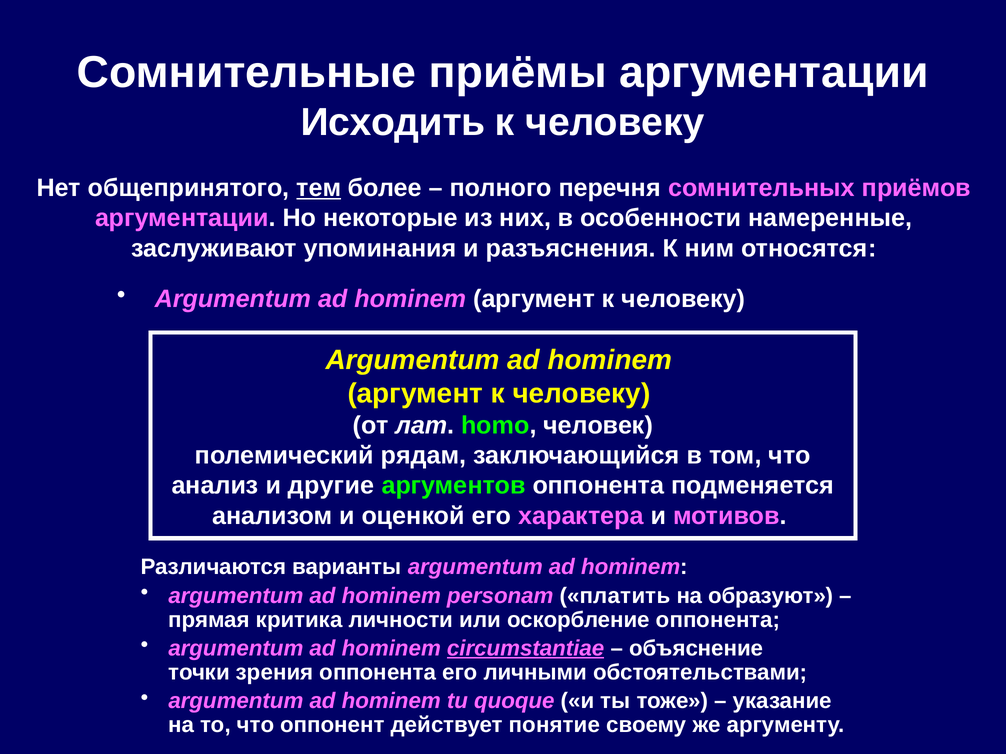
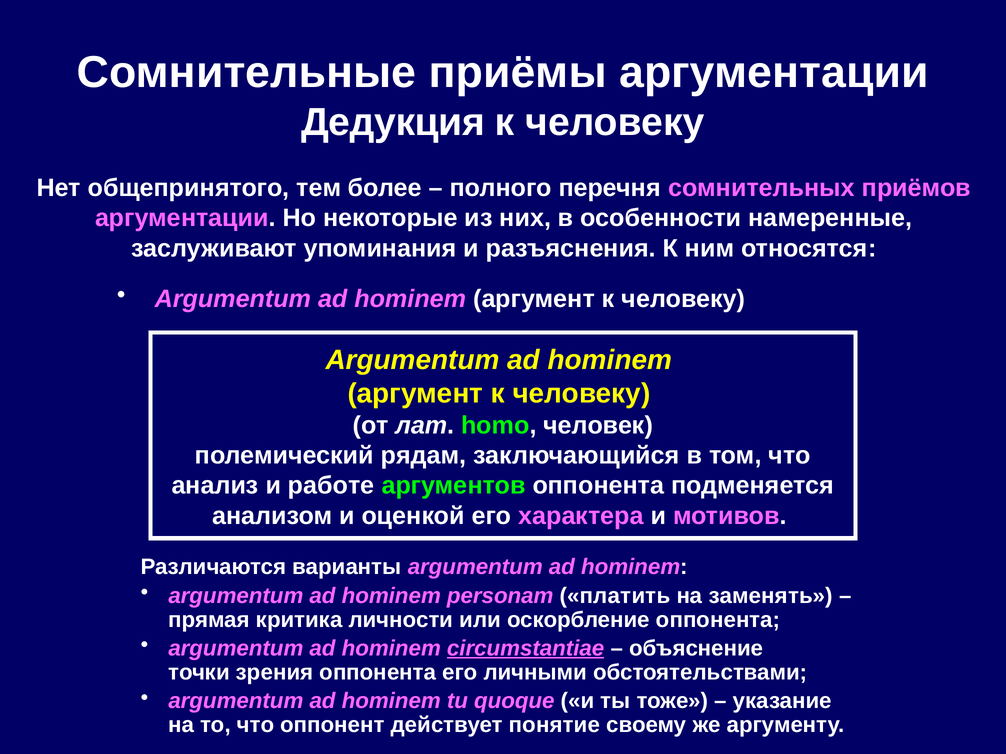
Исходить: Исходить -> Дедукция
тем underline: present -> none
другие: другие -> работе
образуют: образуют -> заменять
